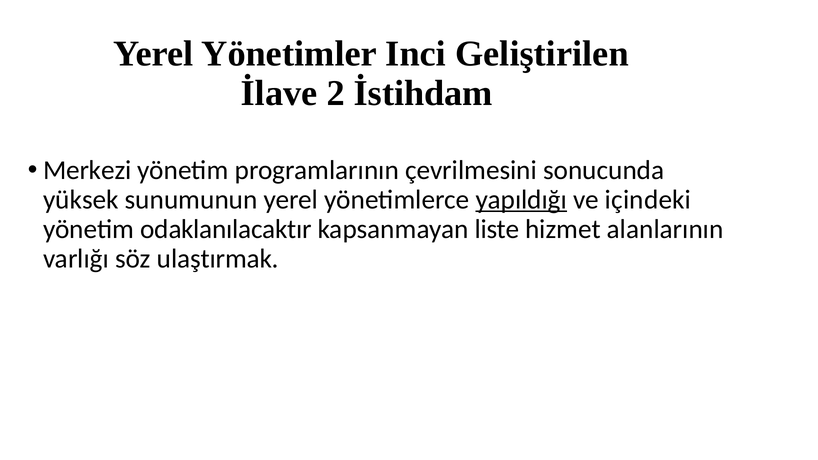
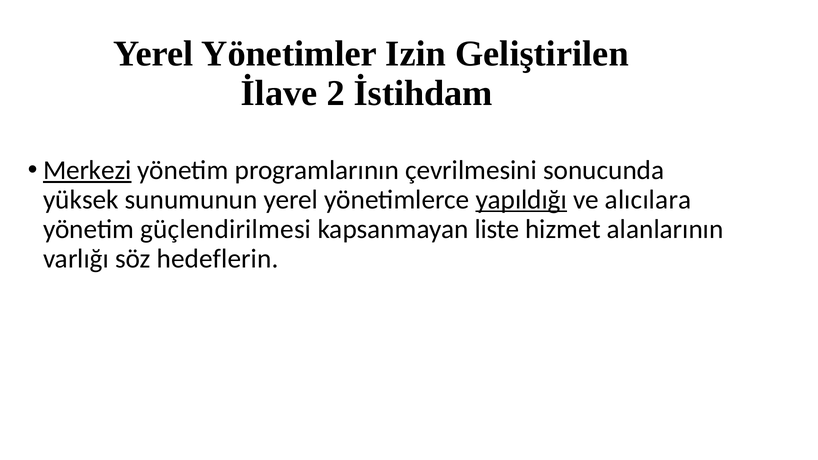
Inci: Inci -> Izin
Merkezi underline: none -> present
içindeki: içindeki -> alıcılara
odaklanılacaktır: odaklanılacaktır -> güçlendirilmesi
ulaştırmak: ulaştırmak -> hedeflerin
